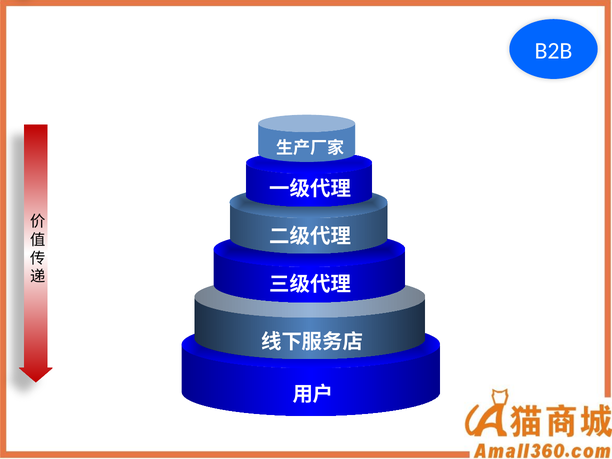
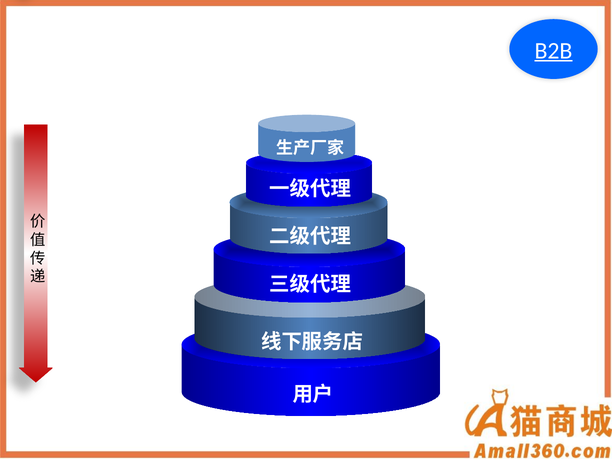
B2B underline: none -> present
